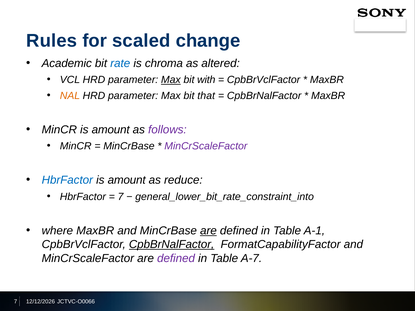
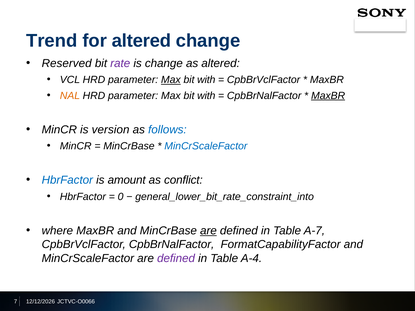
Rules: Rules -> Trend
for scaled: scaled -> altered
Academic: Academic -> Reserved
rate colour: blue -> purple
is chroma: chroma -> change
that at (206, 96): that -> with
MaxBR at (328, 96) underline: none -> present
MinCR is amount: amount -> version
follows colour: purple -> blue
MinCrScaleFactor at (206, 146) colour: purple -> blue
reduce: reduce -> conflict
7 at (121, 197): 7 -> 0
A-1: A-1 -> A-7
CpbBrNalFactor at (172, 245) underline: present -> none
A-7: A-7 -> A-4
